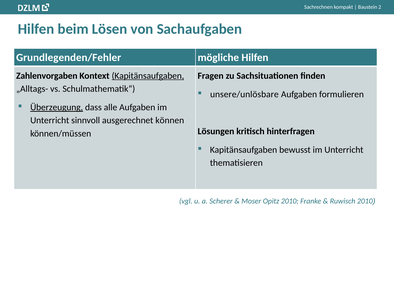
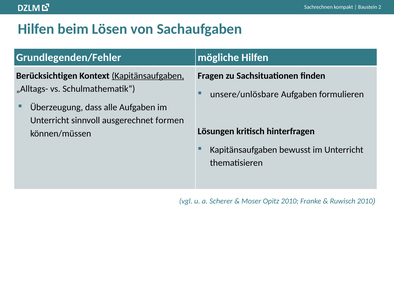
Zahlenvorgaben: Zahlenvorgaben -> Berücksichtigen
Überzeugung underline: present -> none
können: können -> formen
